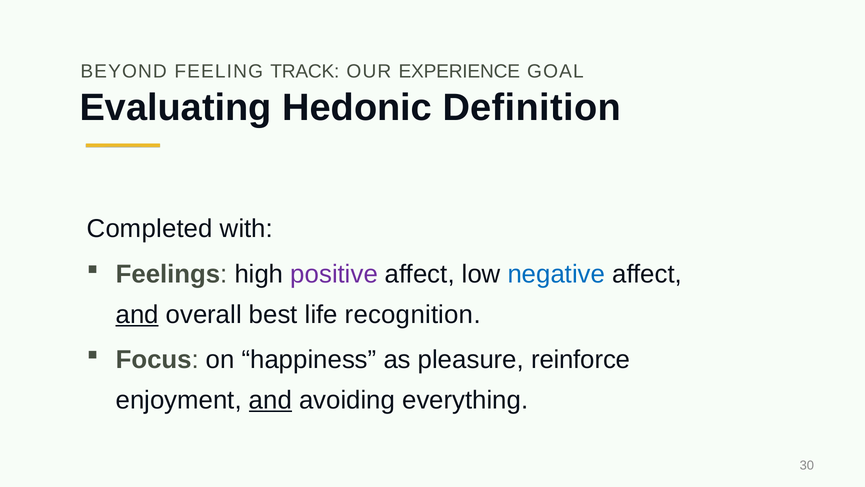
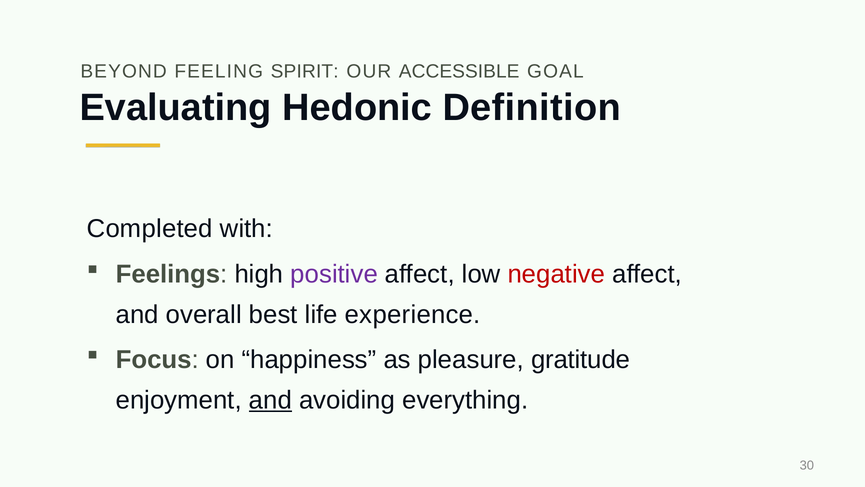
TRACK: TRACK -> SPIRIT
EXPERIENCE: EXPERIENCE -> ACCESSIBLE
negative colour: blue -> red
and at (137, 314) underline: present -> none
recognition: recognition -> experience
reinforce: reinforce -> gratitude
